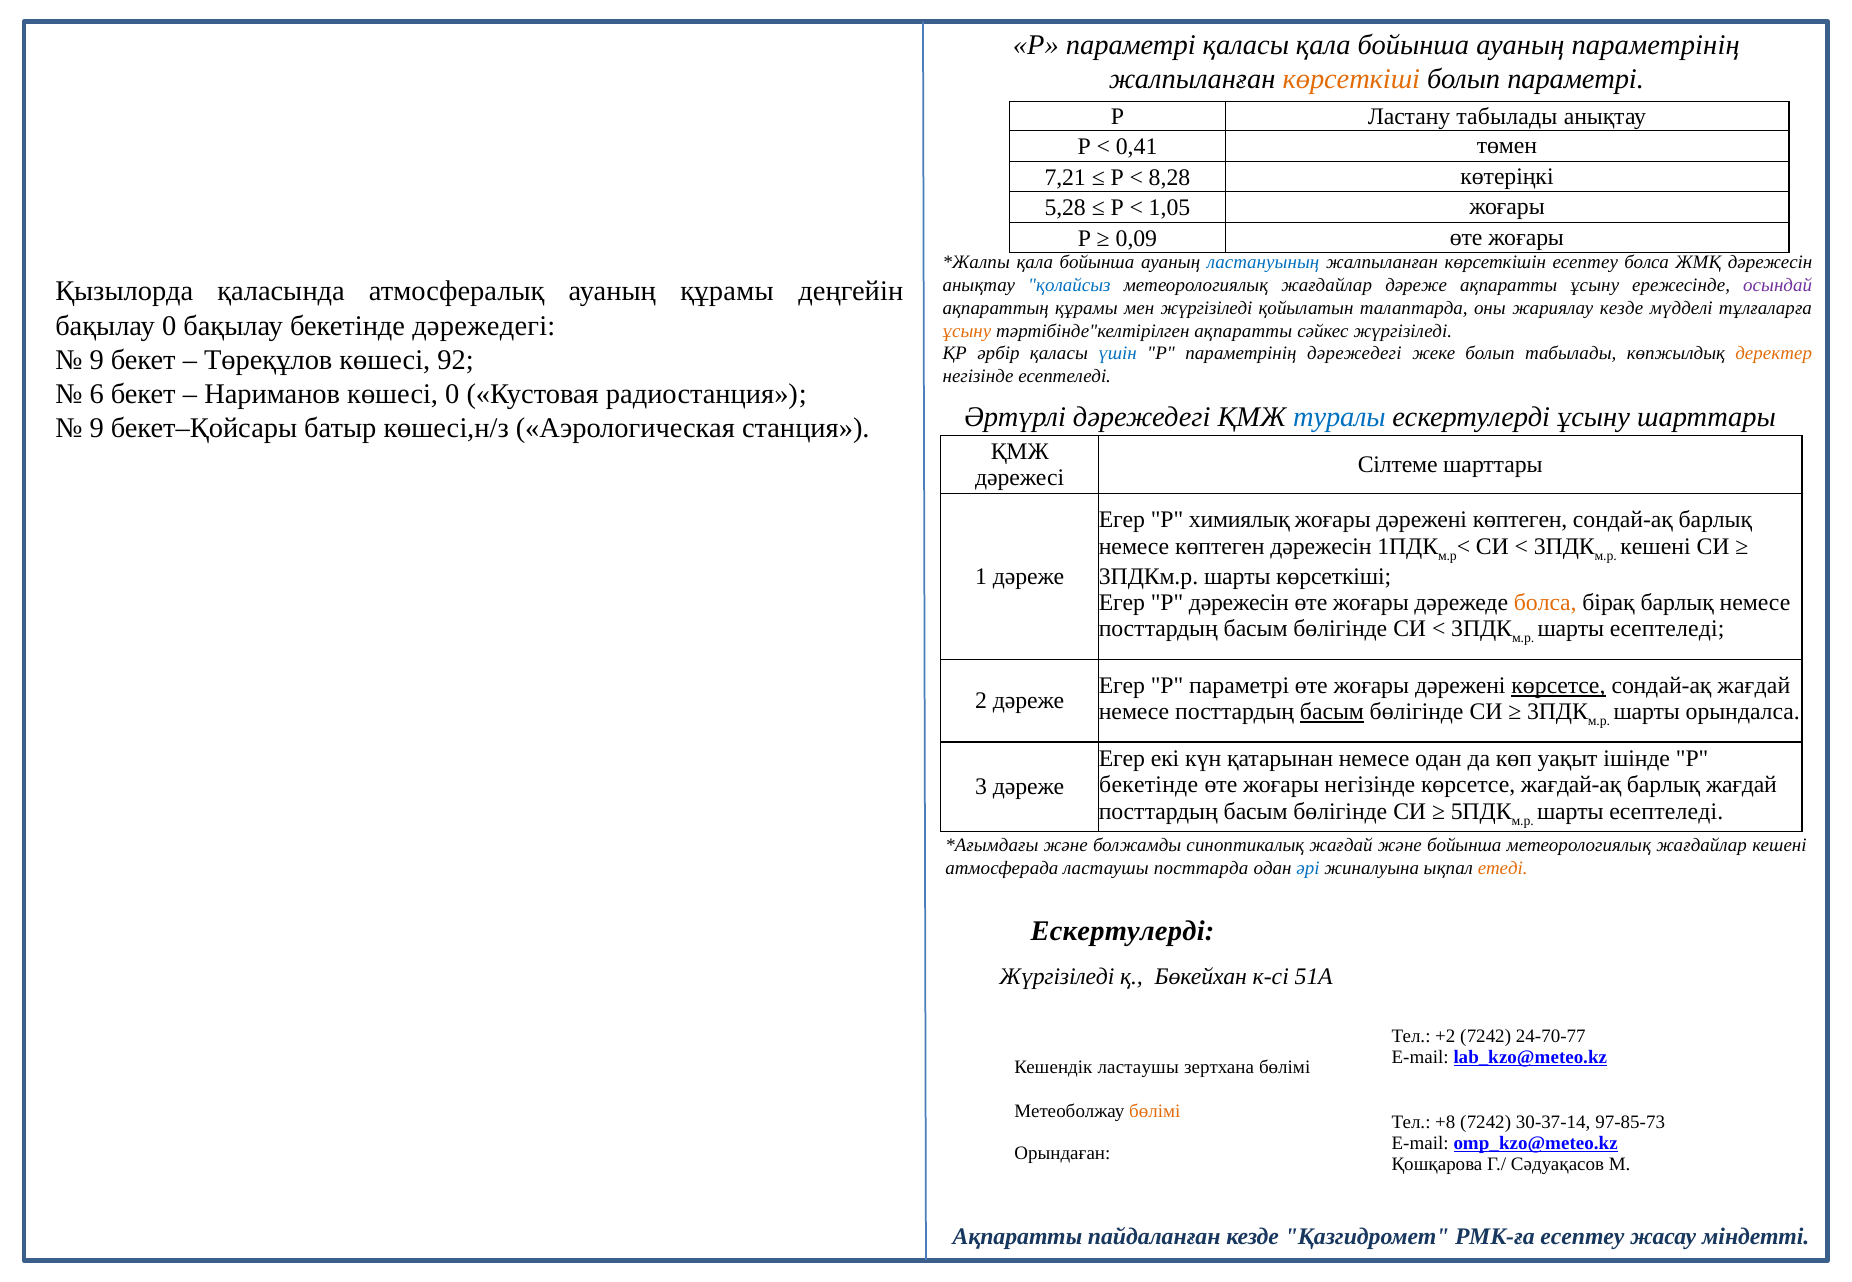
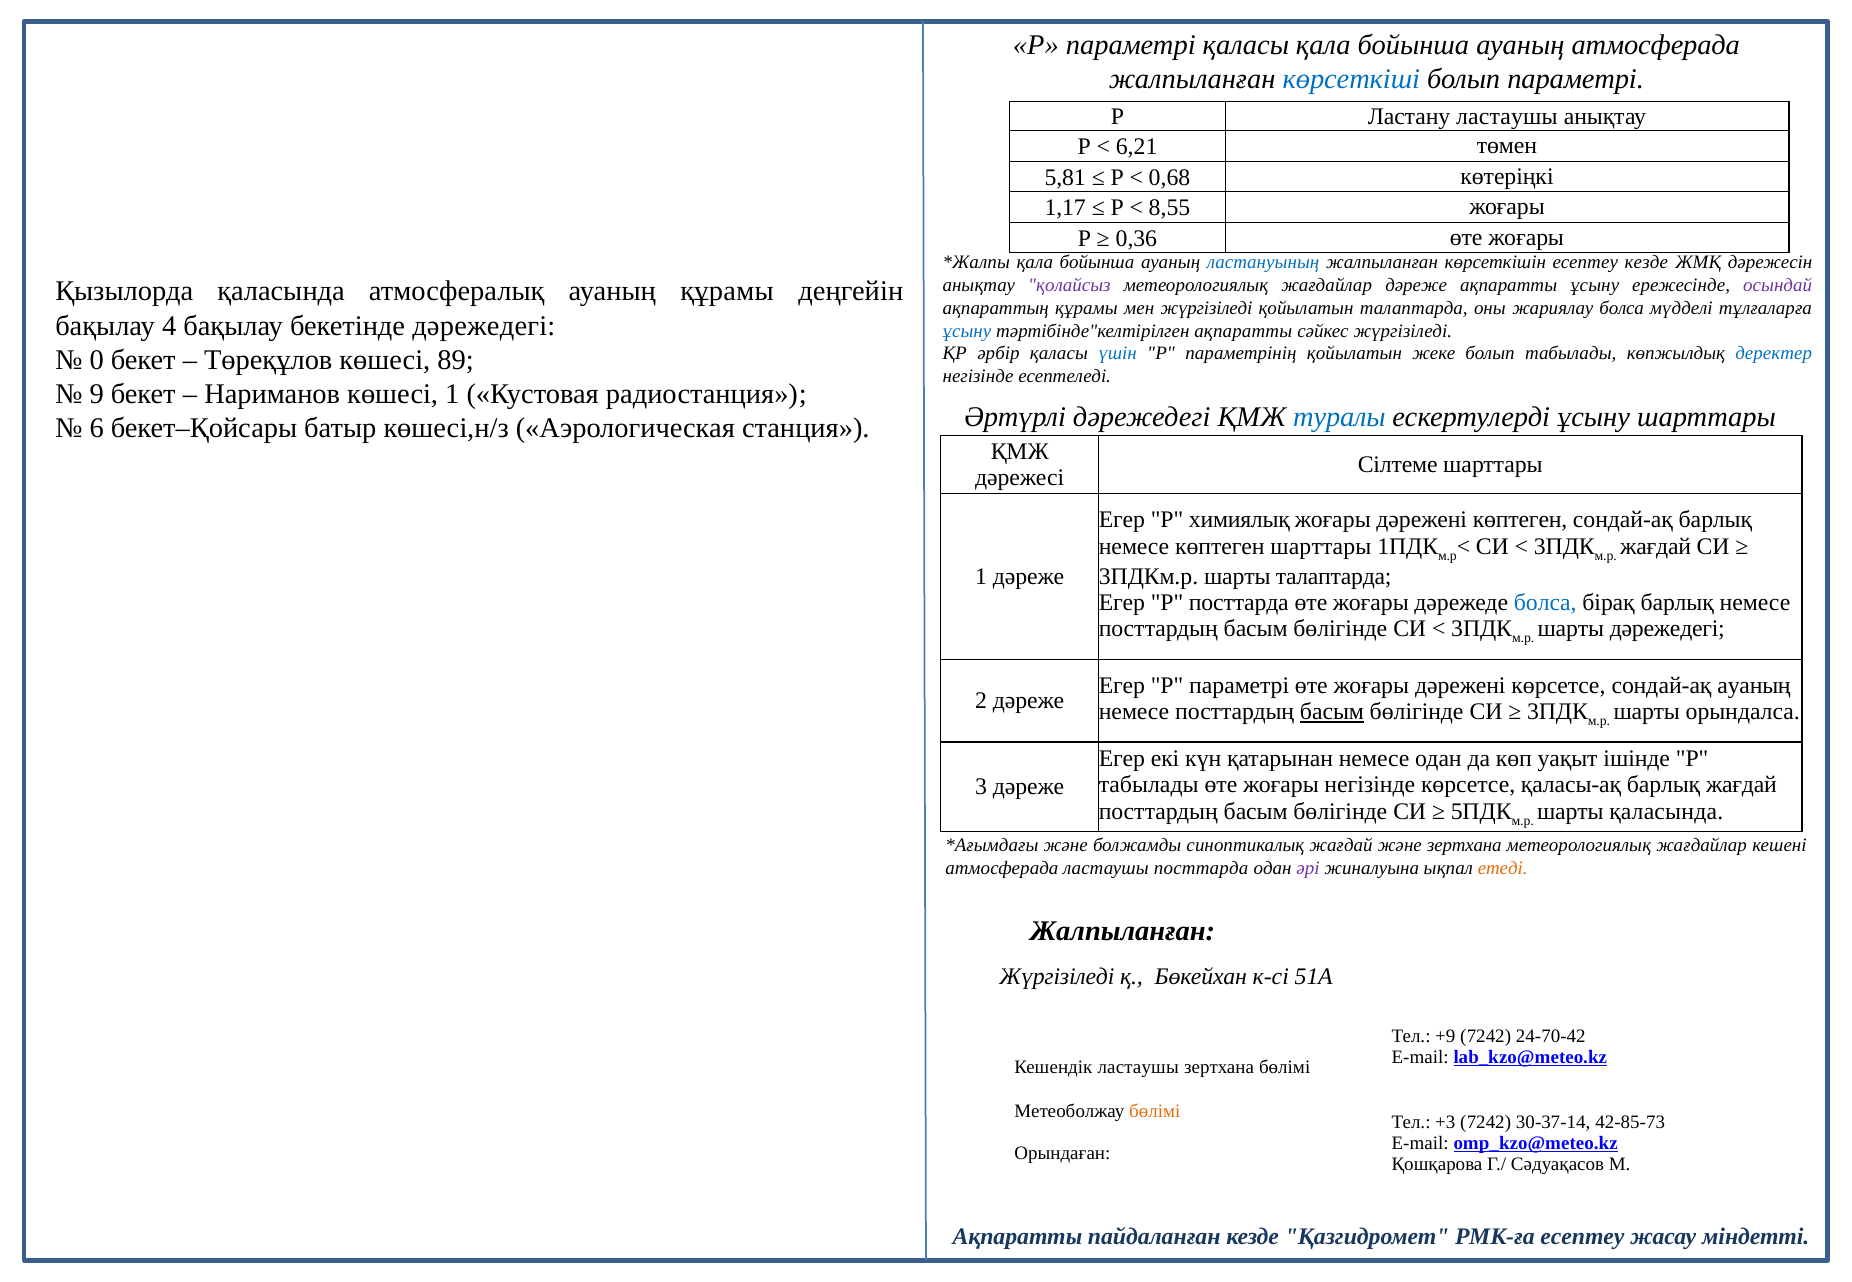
ауаның параметрінің: параметрінің -> атмосферада
көрсеткіші at (1351, 79) colour: orange -> blue
Ластану табылады: табылады -> ластаушы
0,41: 0,41 -> 6,21
7,21: 7,21 -> 5,81
8,28: 8,28 -> 0,68
5,28: 5,28 -> 1,17
1,05: 1,05 -> 8,55
0,09: 0,09 -> 0,36
есептеу болса: болса -> кезде
қолайсыз colour: blue -> purple
жариялау кезде: кезде -> болса
бақылау 0: 0 -> 4
ұсыну at (967, 331) colour: orange -> blue
параметрінің дәрежедегі: дәрежедегі -> қойылатын
деректер colour: orange -> blue
9 at (97, 360): 9 -> 0
92: 92 -> 89
6: 6 -> 9
көшесі 0: 0 -> 1
9 at (97, 428): 9 -> 6
көптеген дәрежесін: дәрежесін -> шарттары
кешені at (1655, 546): кешені -> жағдай
шарты көрсеткіші: көрсеткіші -> талаптарда
P дәрежесін: дәрежесін -> посттарда
болса at (1545, 602) colour: orange -> blue
есептеледі at (1667, 629): есептеледі -> дәрежедегі
көрсетсе at (1558, 686) underline: present -> none
сондай-ақ жағдай: жағдай -> ауаның
бекетінде at (1149, 785): бекетінде -> табылады
жағдай-ақ: жағдай-ақ -> қаласы-ақ
есептеледі at (1666, 811): есептеледі -> қаласында
және бойынша: бойынша -> зертхана
әрі colour: blue -> purple
Ескертулерді at (1122, 931): Ескертулерді -> Жалпыланған
+2: +2 -> +9
24-70-77: 24-70-77 -> 24-70-42
+8: +8 -> +3
97-85-73: 97-85-73 -> 42-85-73
